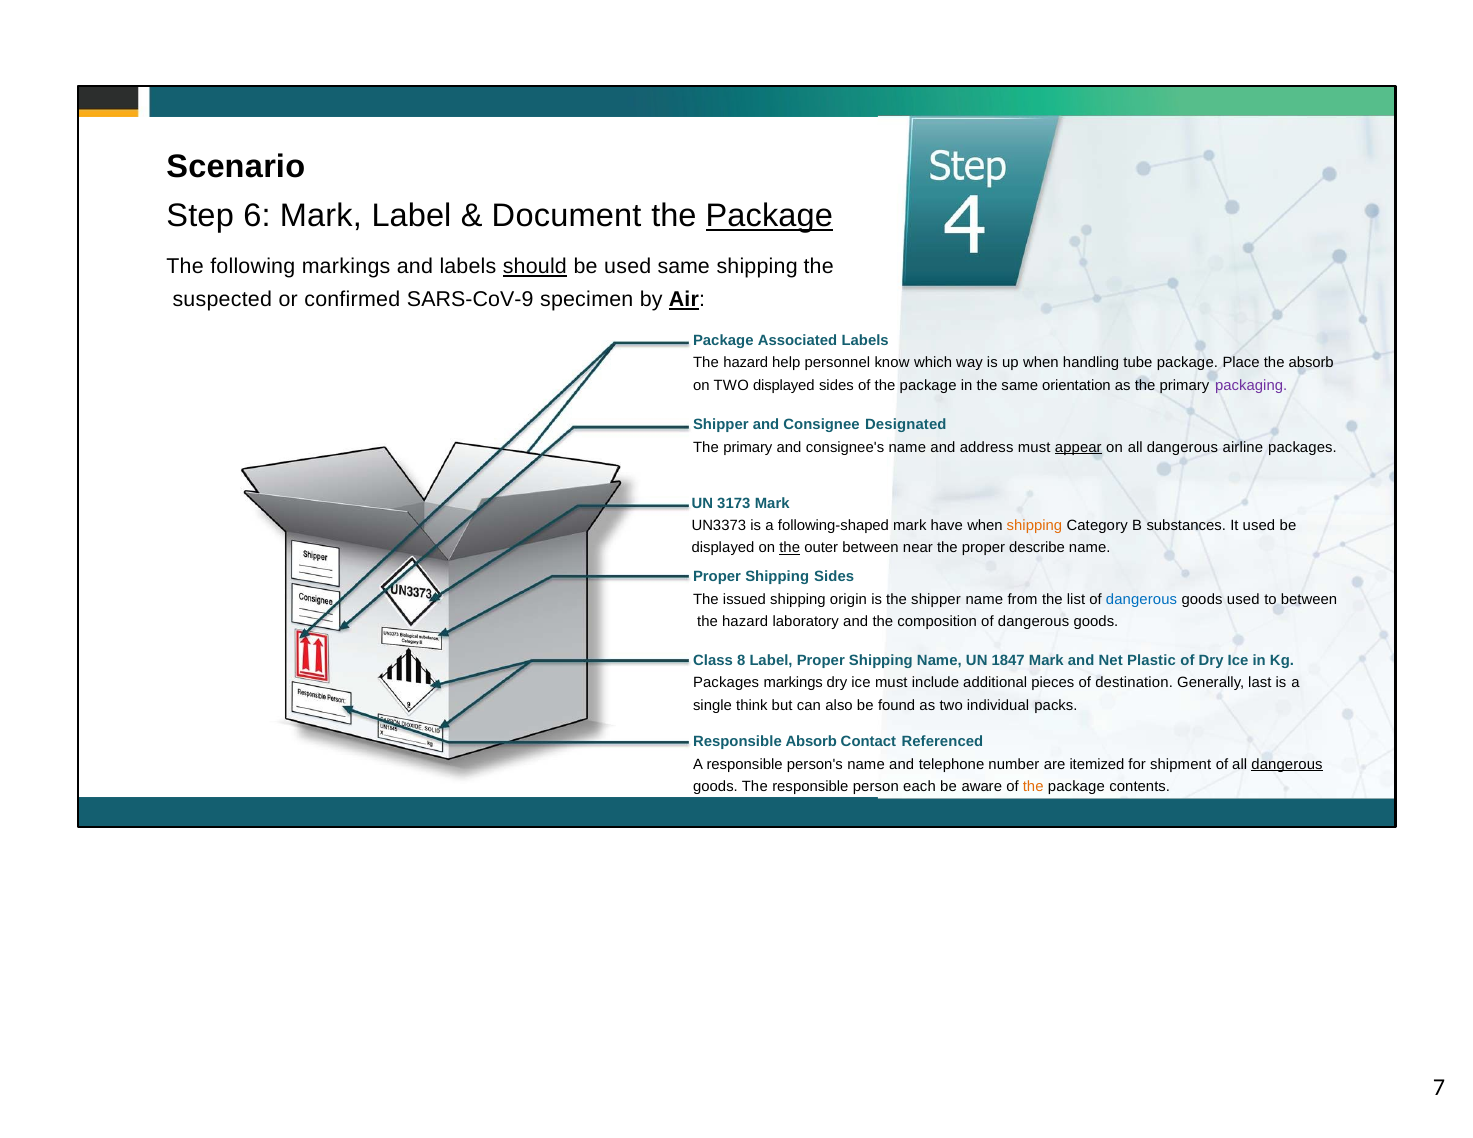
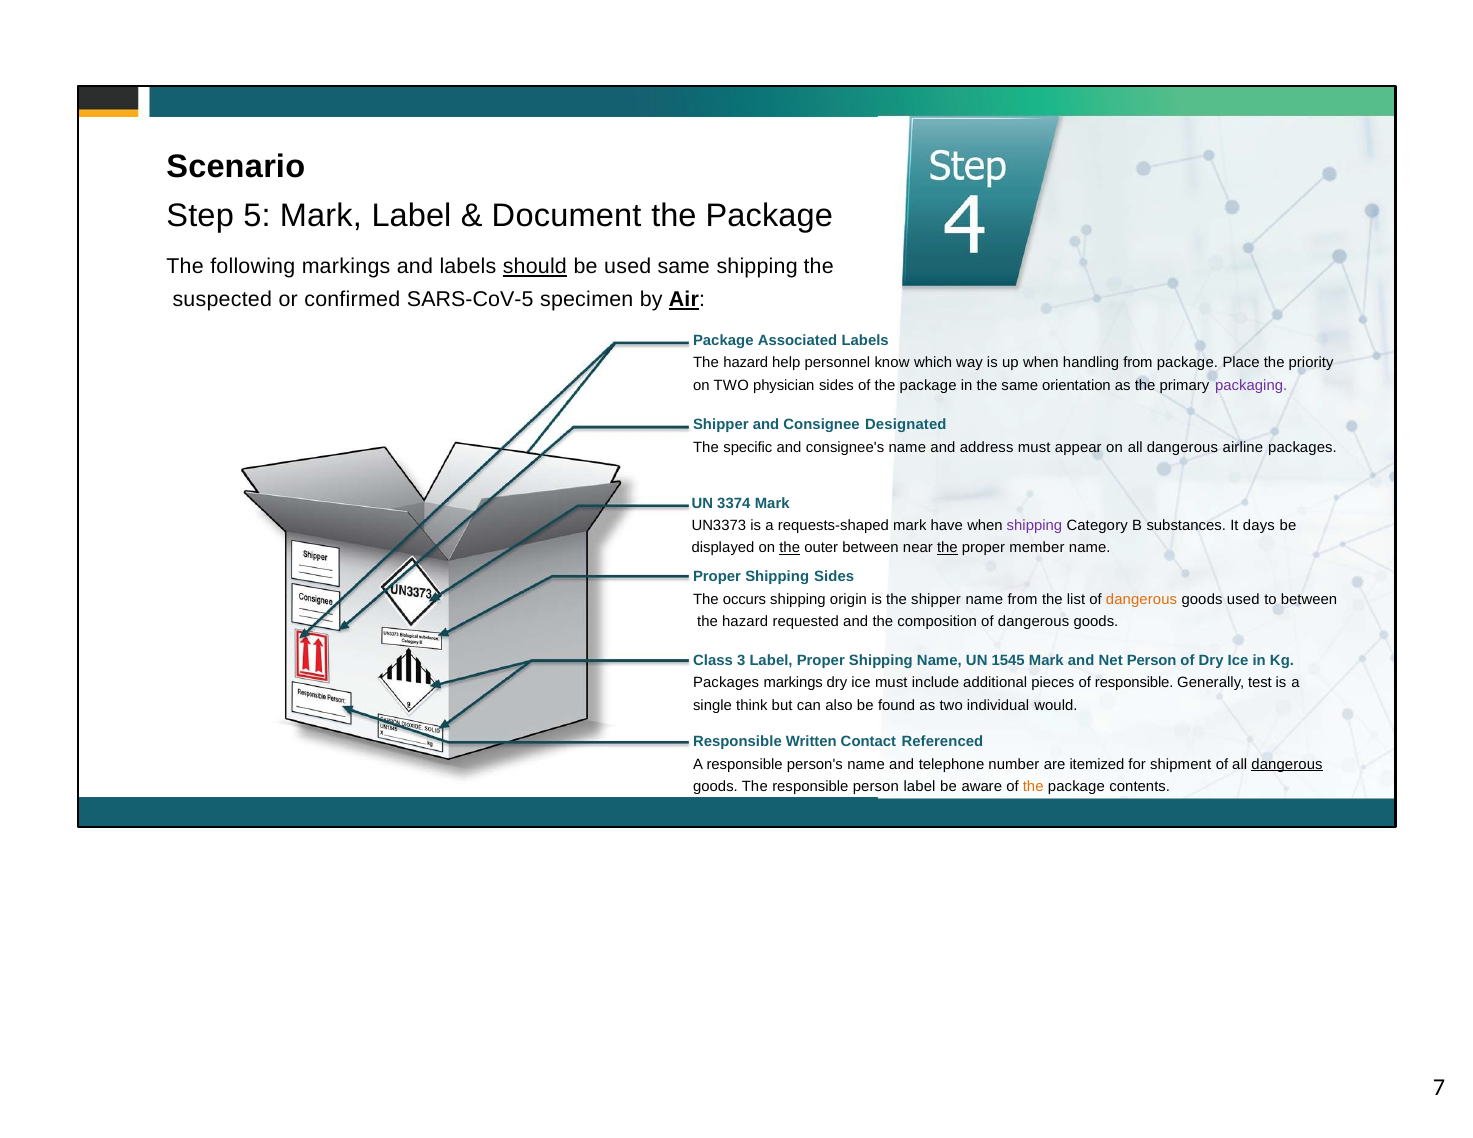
6: 6 -> 5
Package at (769, 216) underline: present -> none
SARS-CoV-9: SARS-CoV-9 -> SARS-CoV-5
handling tube: tube -> from
the absorb: absorb -> priority
TWO displayed: displayed -> physician
primary at (748, 447): primary -> specific
appear underline: present -> none
3173: 3173 -> 3374
following-shaped: following-shaped -> requests-shaped
shipping at (1034, 526) colour: orange -> purple
It used: used -> days
the at (947, 548) underline: none -> present
describe: describe -> member
issued: issued -> occurs
dangerous at (1142, 600) colour: blue -> orange
laboratory: laboratory -> requested
8: 8 -> 3
1847: 1847 -> 1545
Net Plastic: Plastic -> Person
of destination: destination -> responsible
last: last -> test
packs: packs -> would
Responsible Absorb: Absorb -> Written
person each: each -> label
